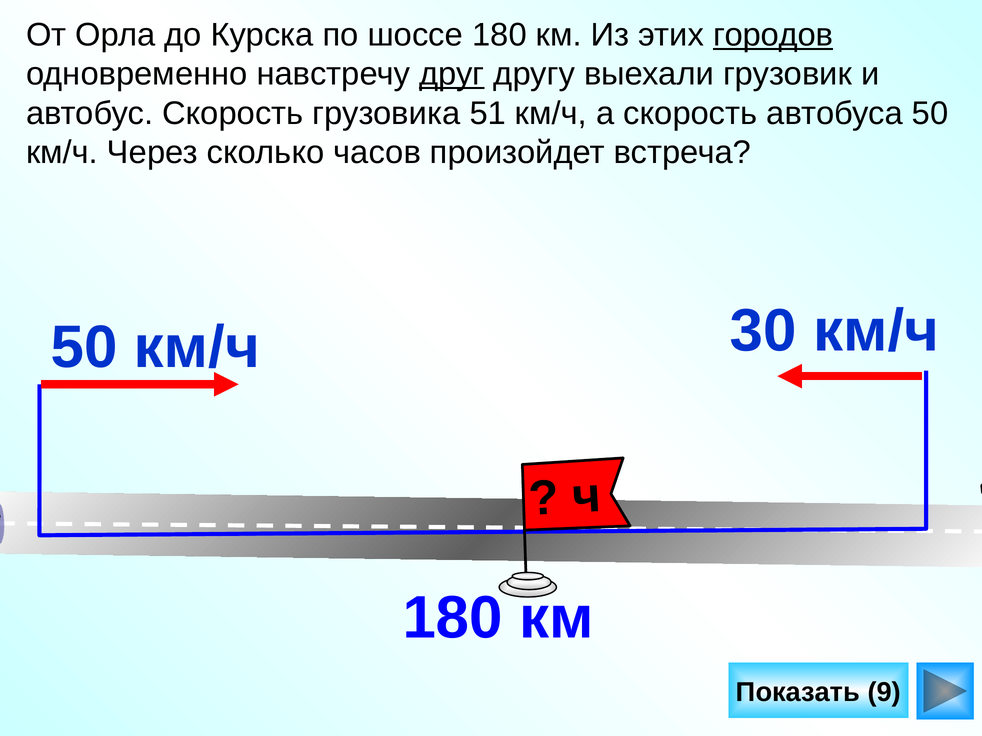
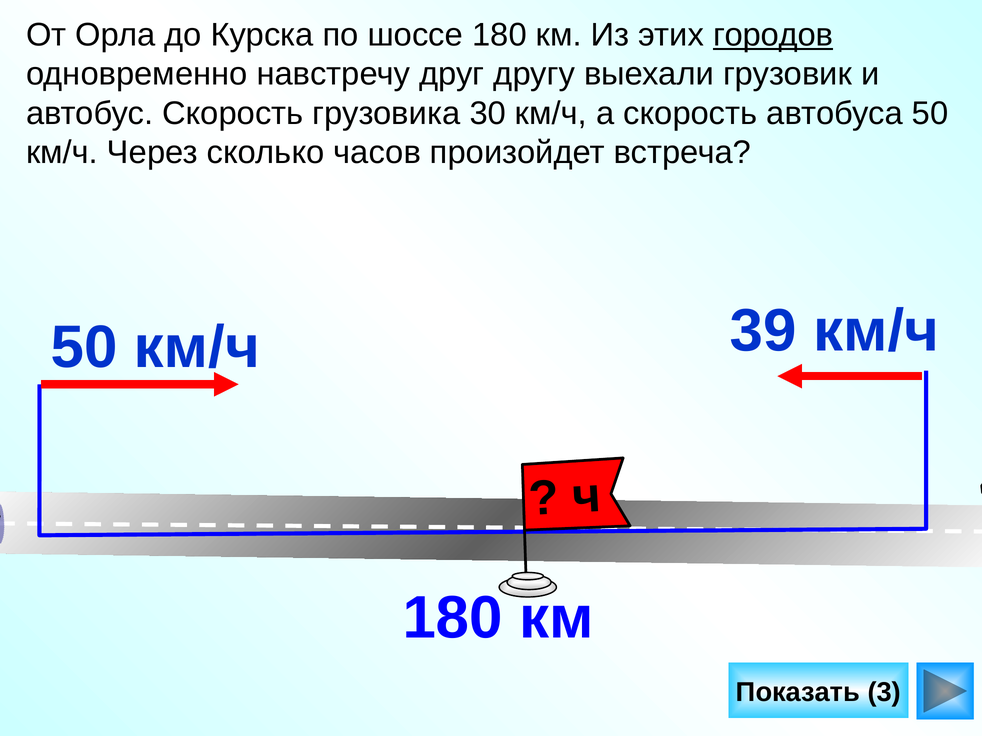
друг underline: present -> none
51: 51 -> 30
30: 30 -> 39
9: 9 -> 3
